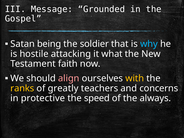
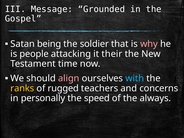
why colour: light blue -> pink
hostile: hostile -> people
what: what -> their
faith: faith -> time
with colour: yellow -> light blue
greatly: greatly -> rugged
protective: protective -> personally
